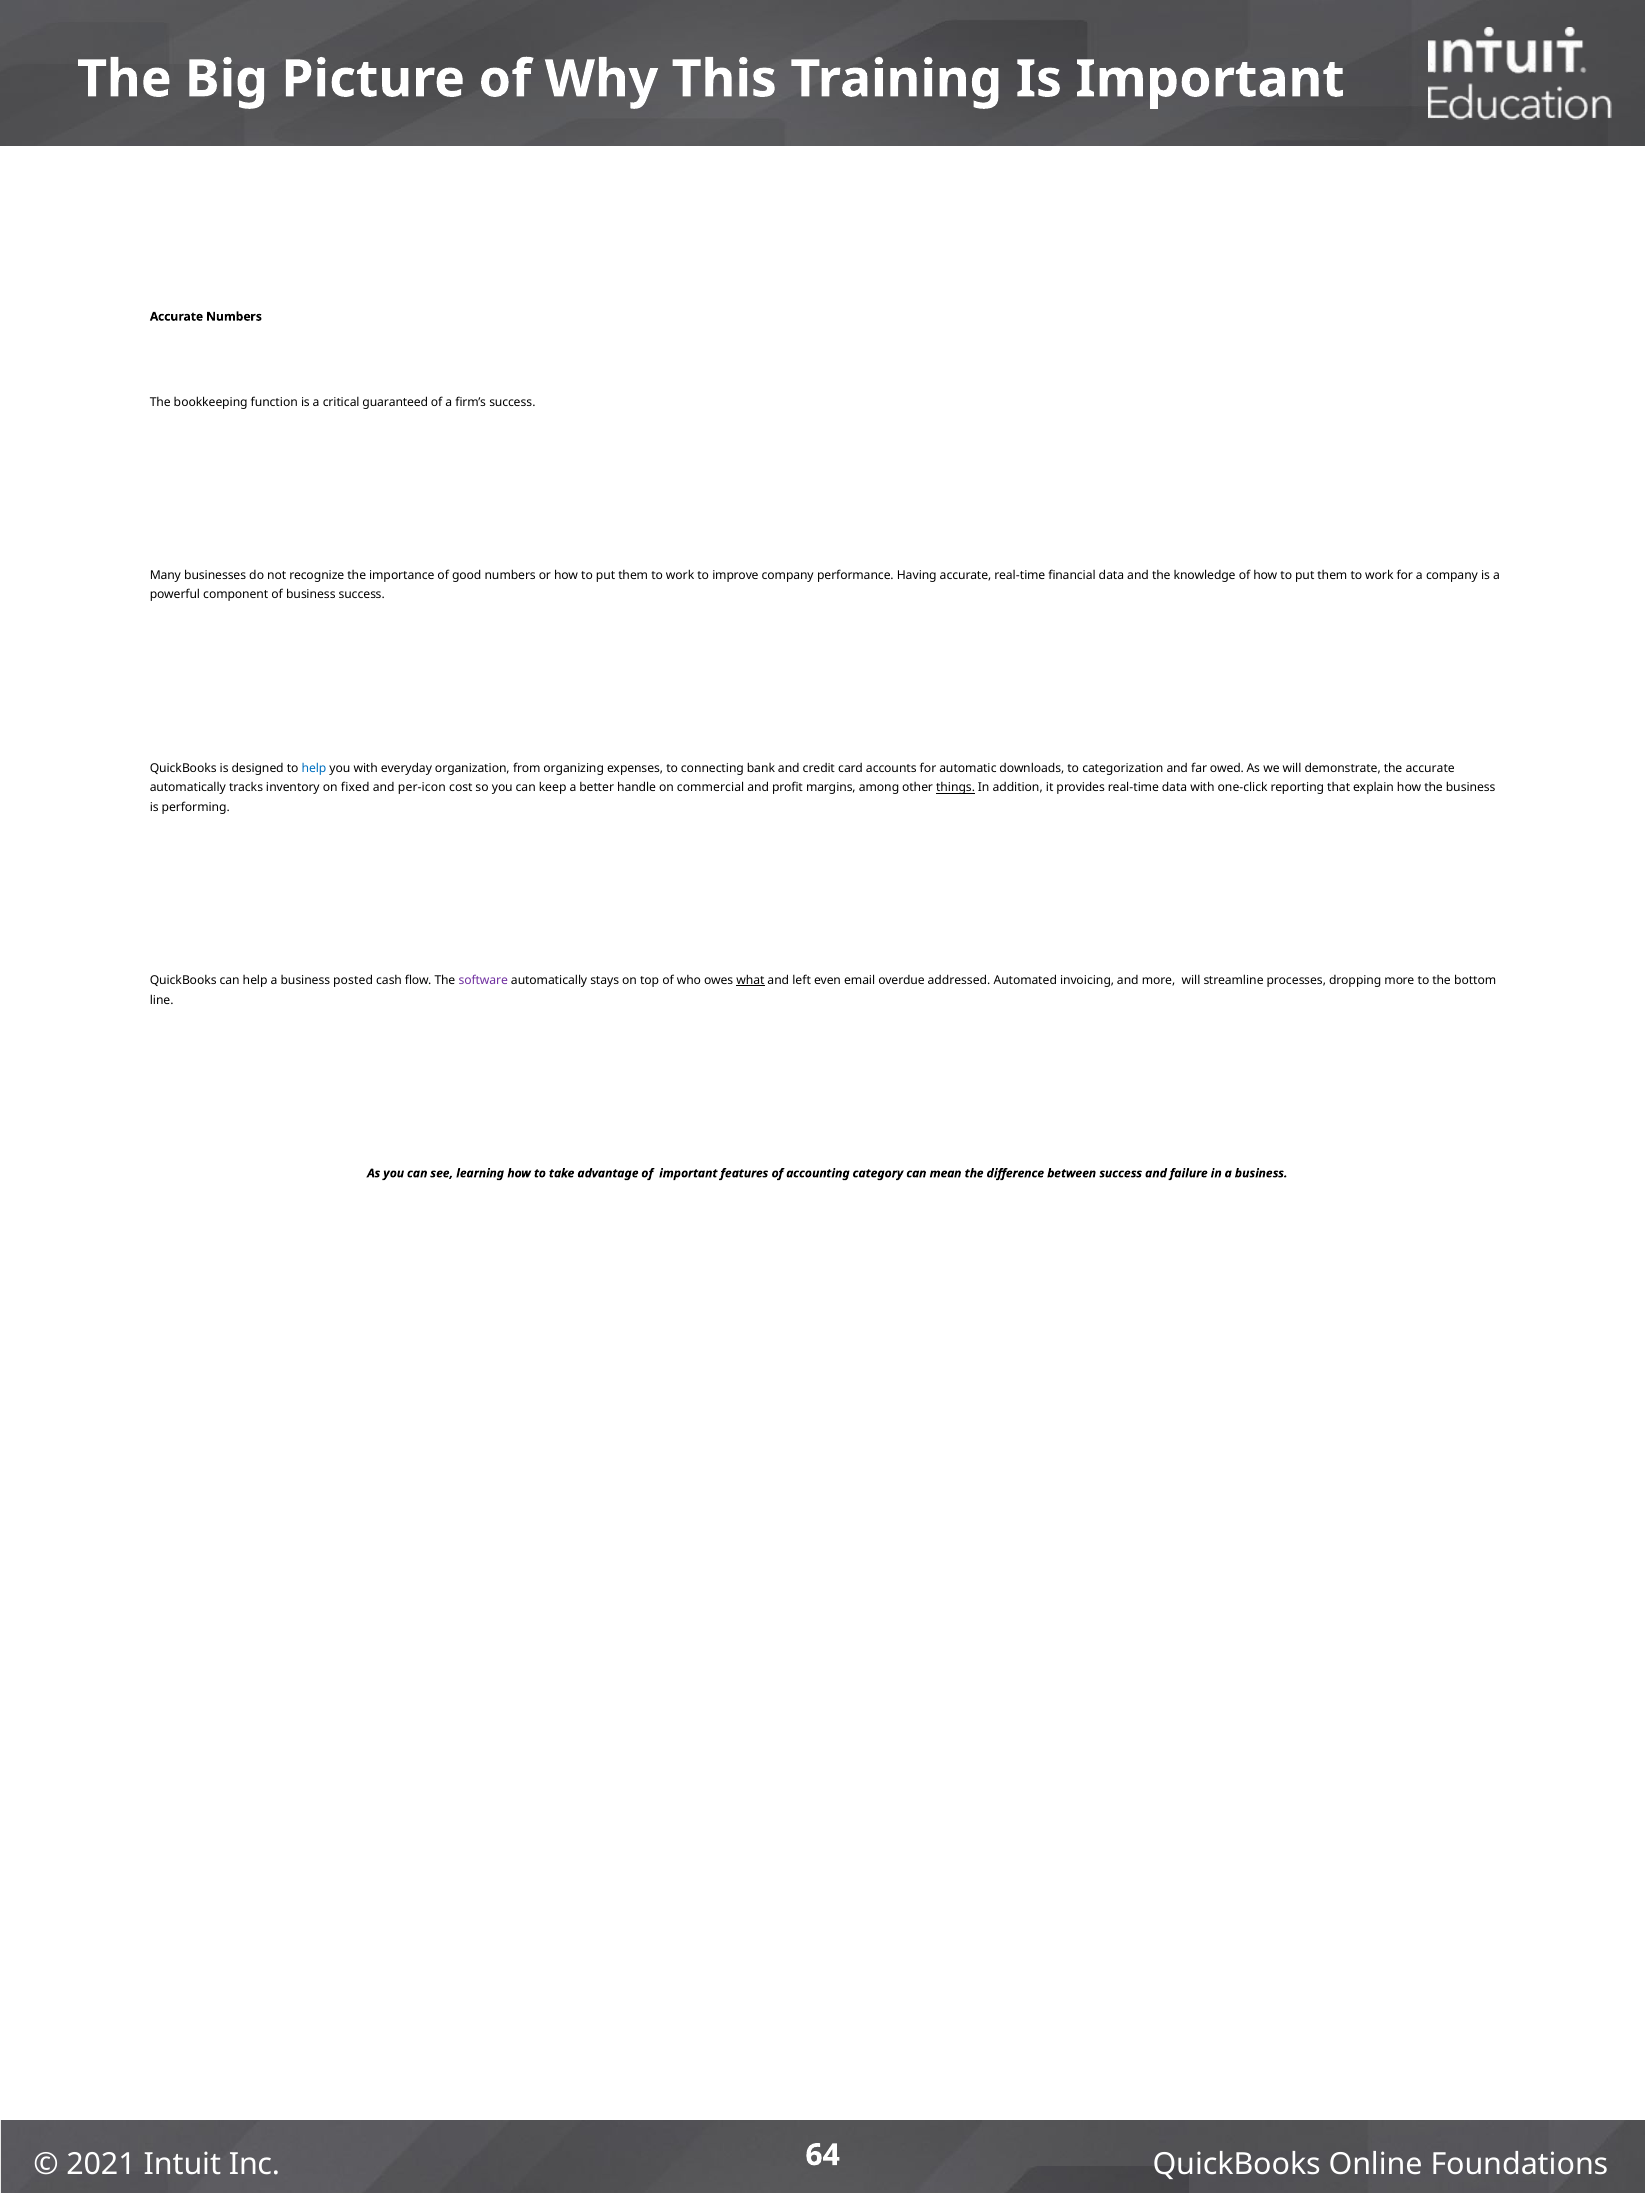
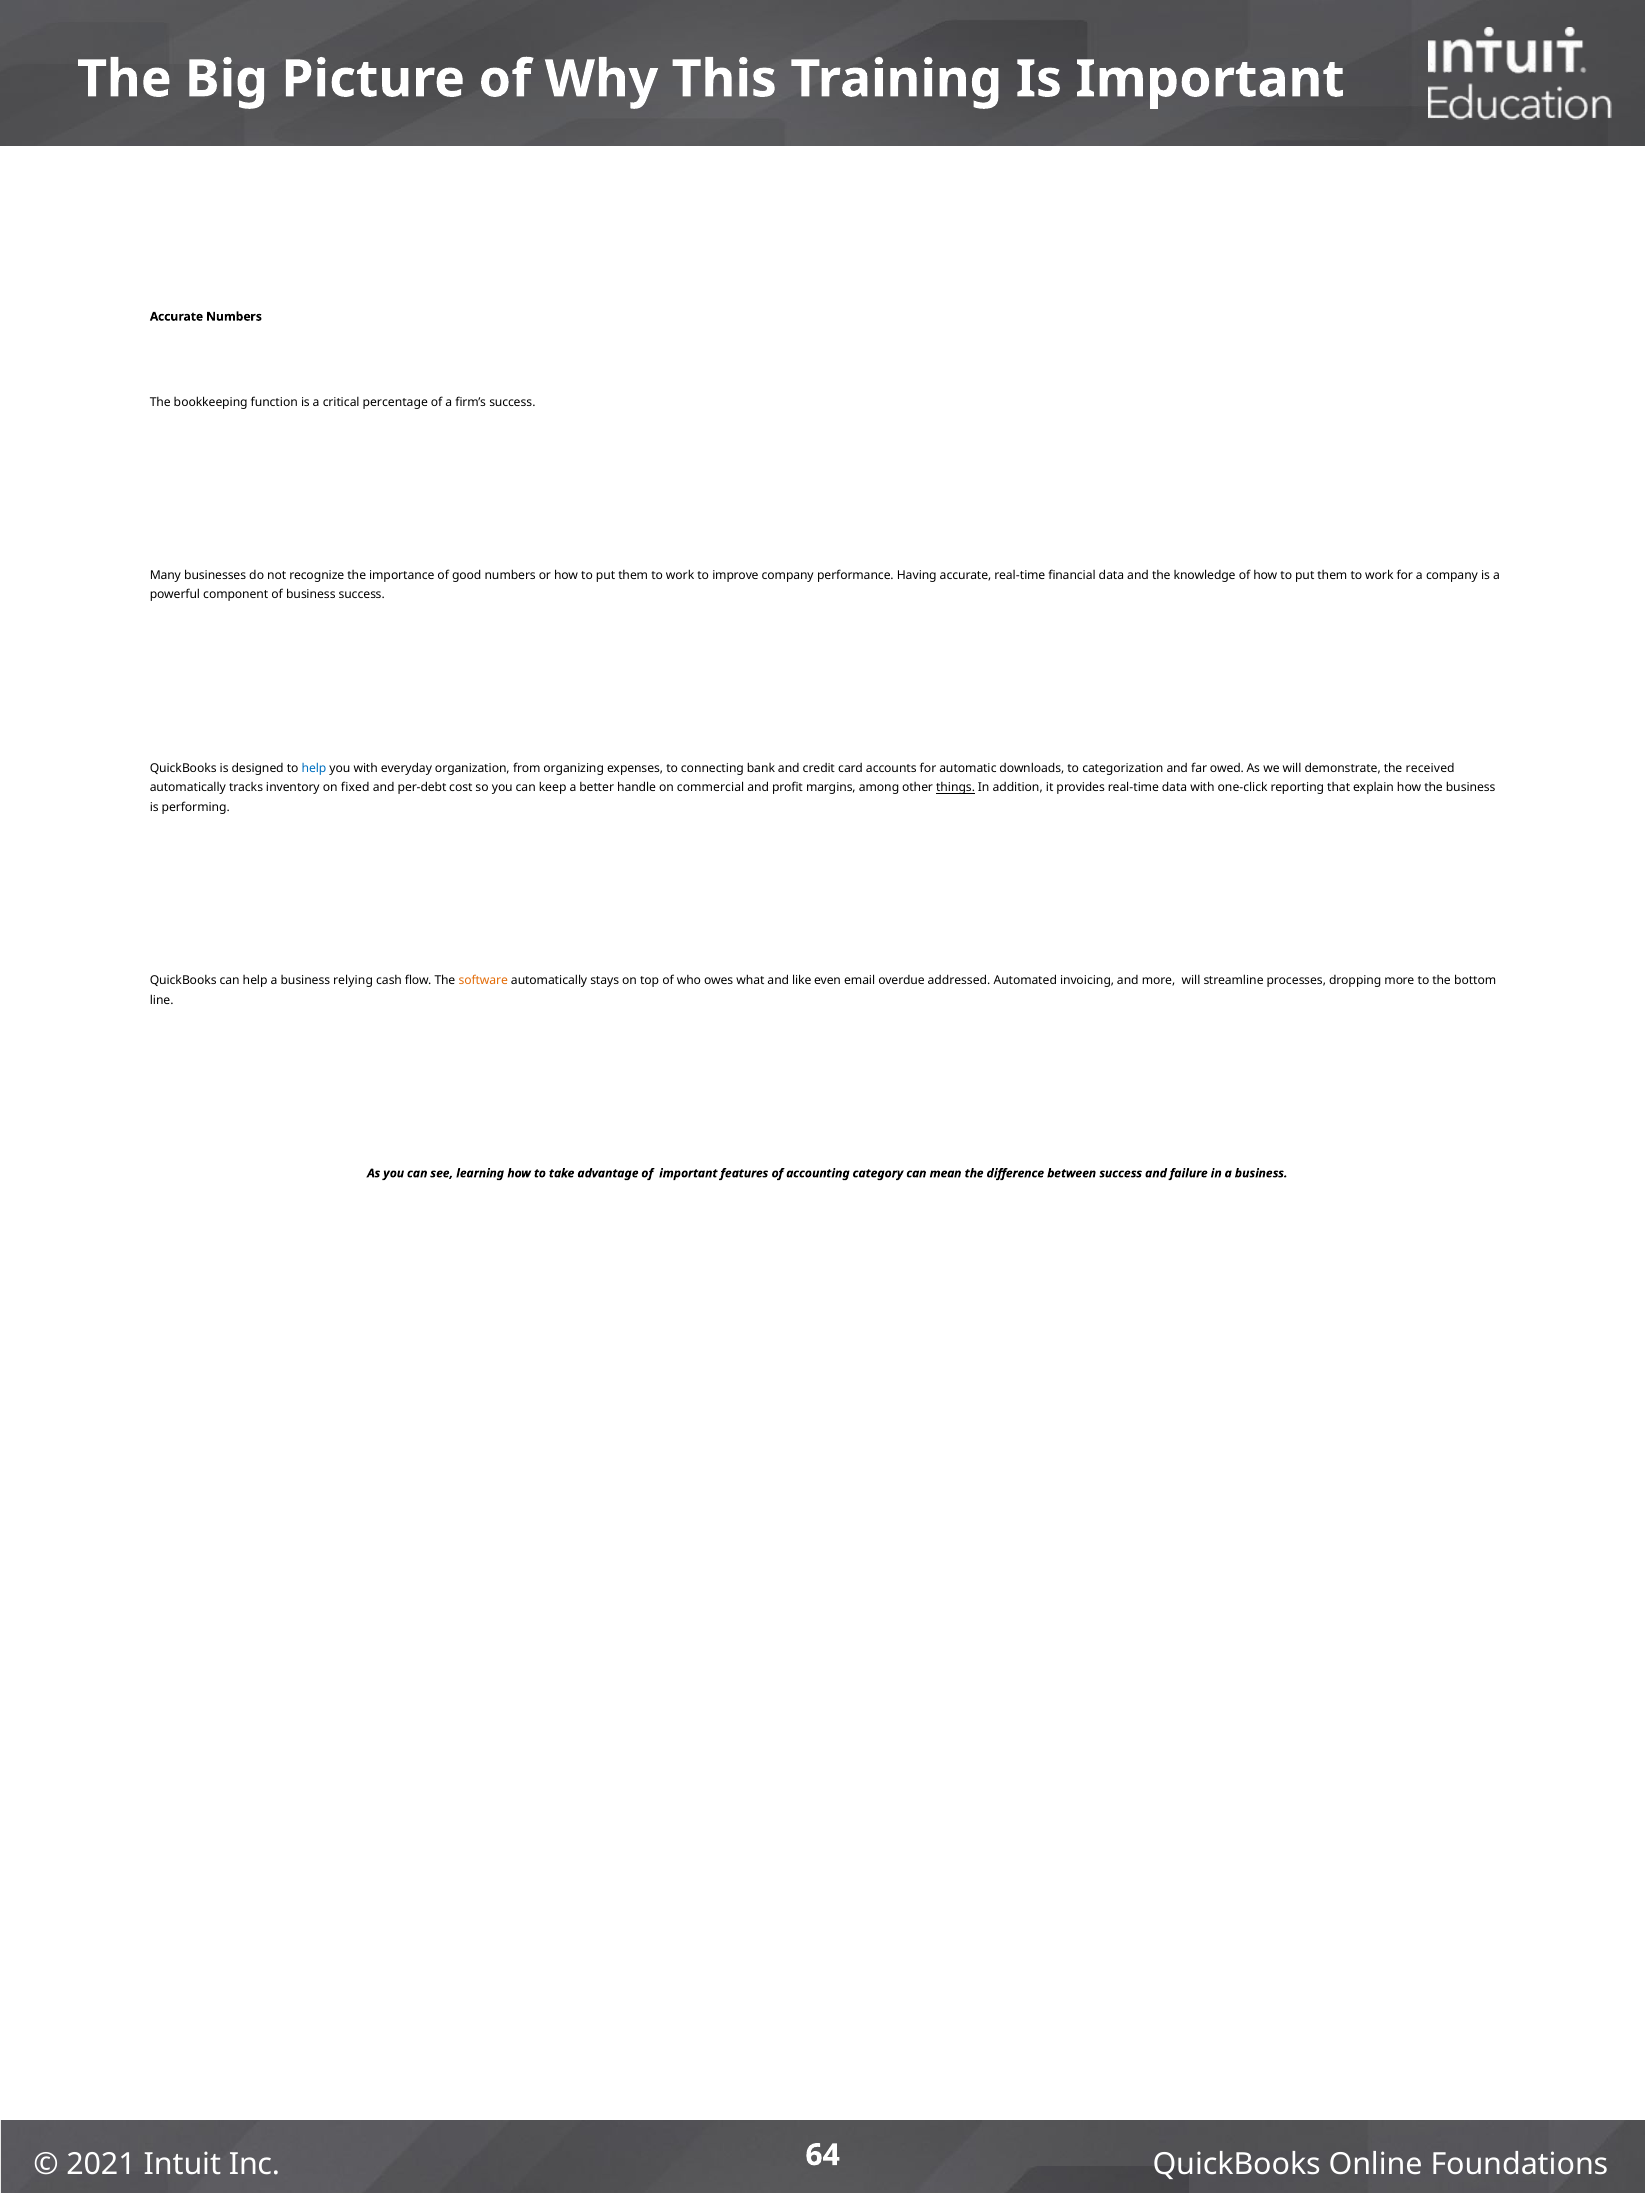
guaranteed: guaranteed -> percentage
the accurate: accurate -> received
per-icon: per-icon -> per-debt
posted: posted -> relying
software colour: purple -> orange
what underline: present -> none
left: left -> like
